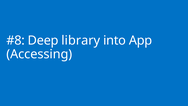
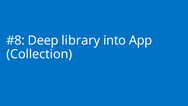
Accessing: Accessing -> Collection
